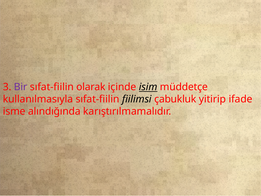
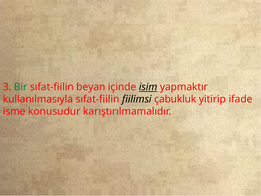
Bir colour: purple -> green
olarak: olarak -> beyan
müddetçe: müddetçe -> yapmaktır
alındığında: alındığında -> konusudur
